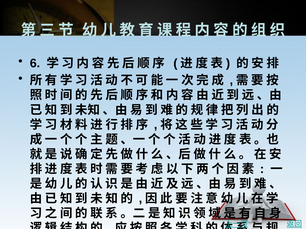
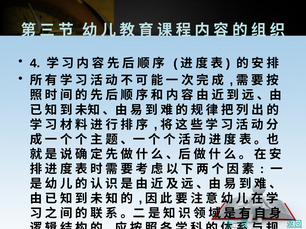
6: 6 -> 4
